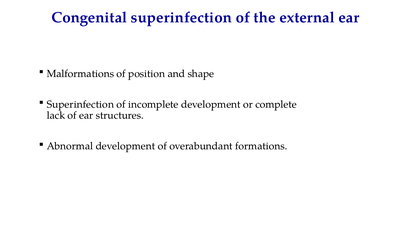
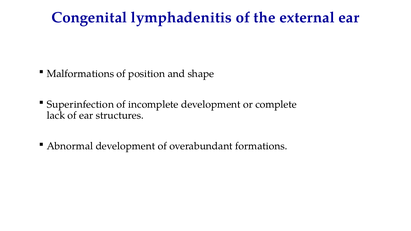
Congenital superinfection: superinfection -> lymphadenitis
